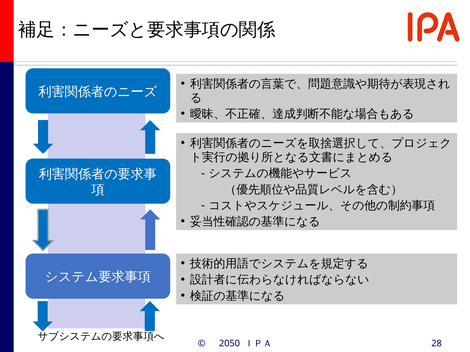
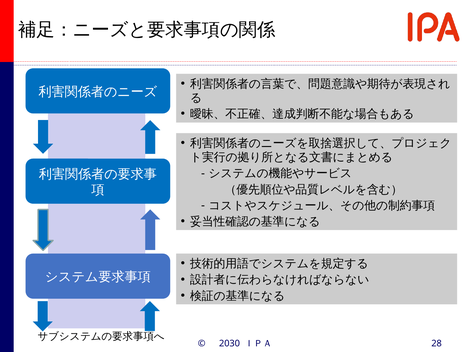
2050: 2050 -> 2030
